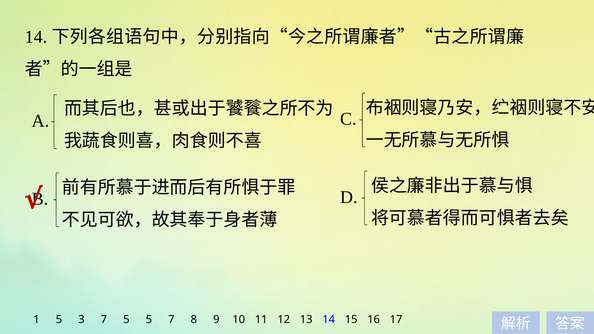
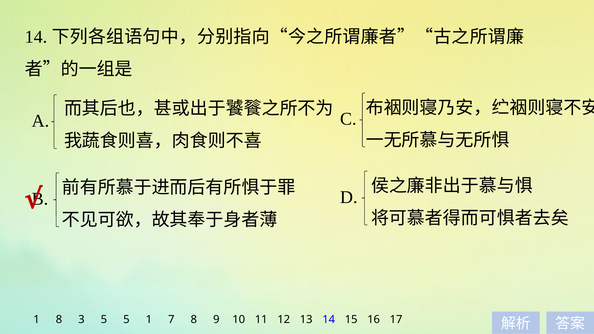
1 5: 5 -> 8
3 7: 7 -> 5
5 5: 5 -> 1
